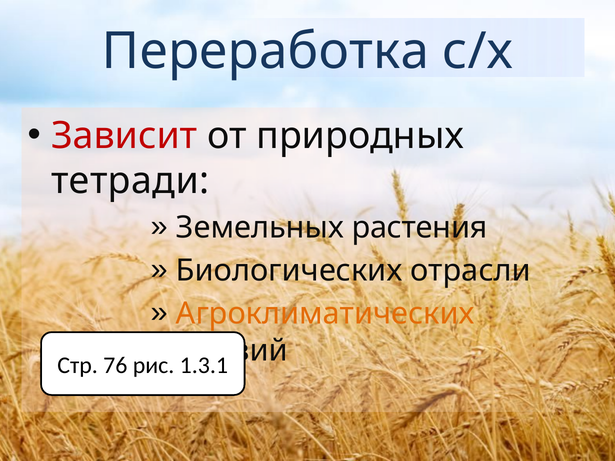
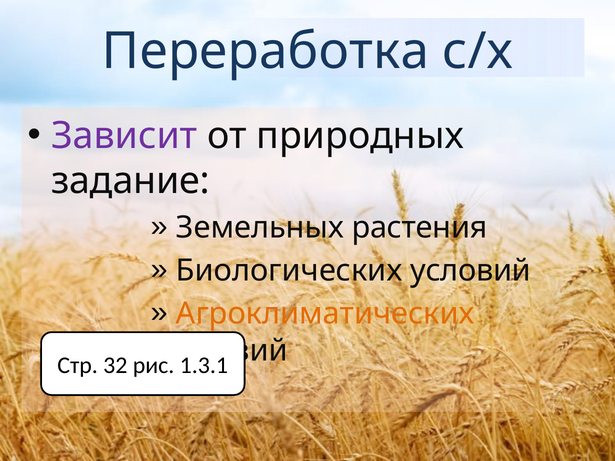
Зависит colour: red -> purple
тетради: тетради -> задание
Биологических отрасли: отрасли -> условий
76: 76 -> 32
